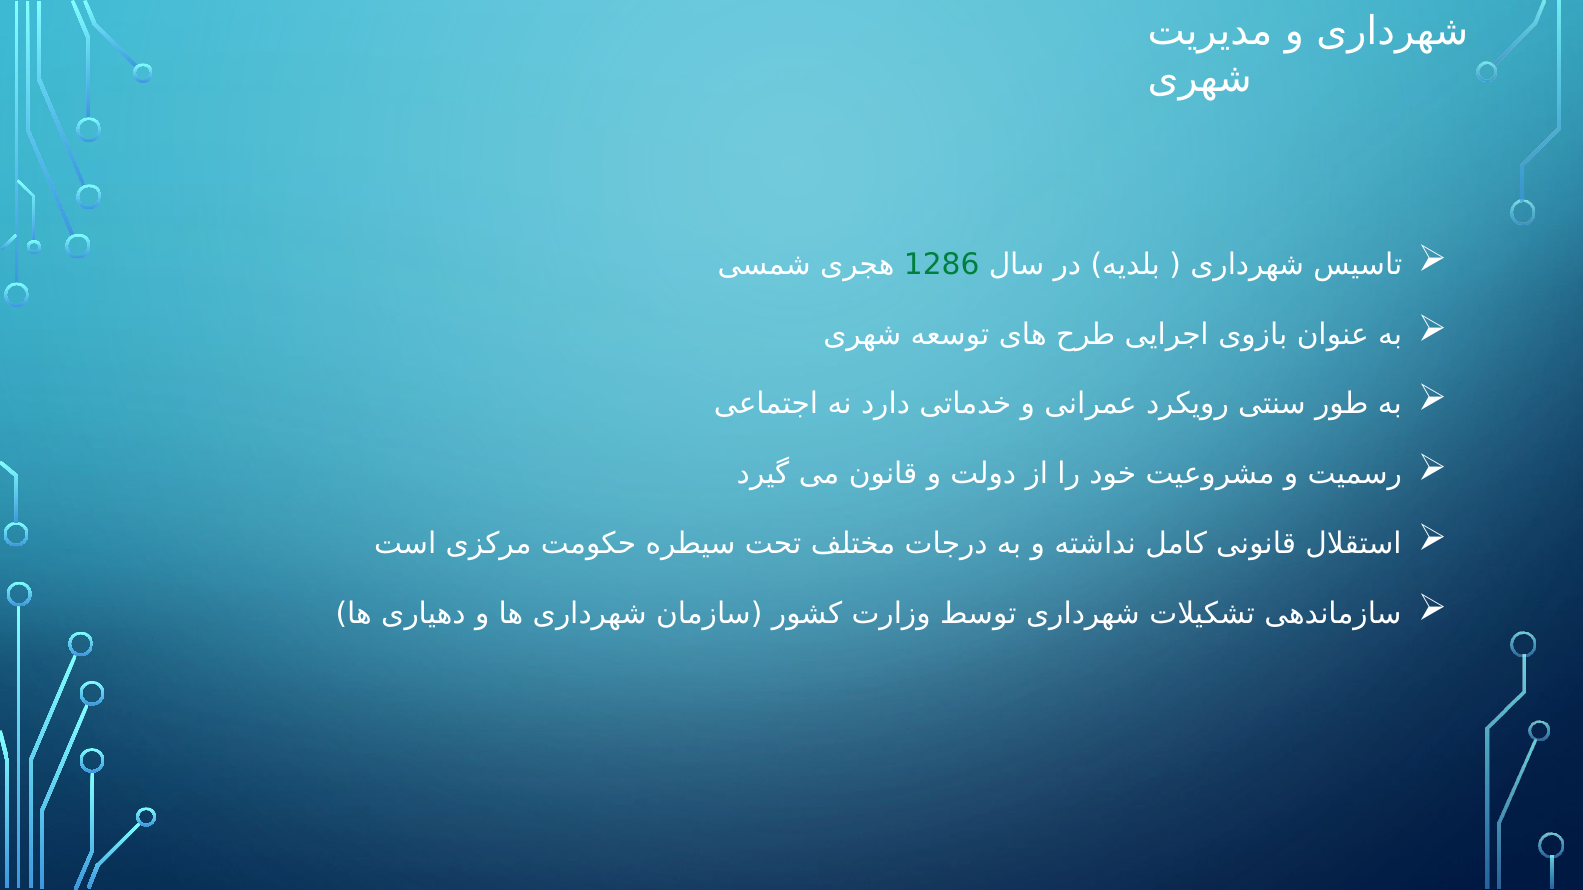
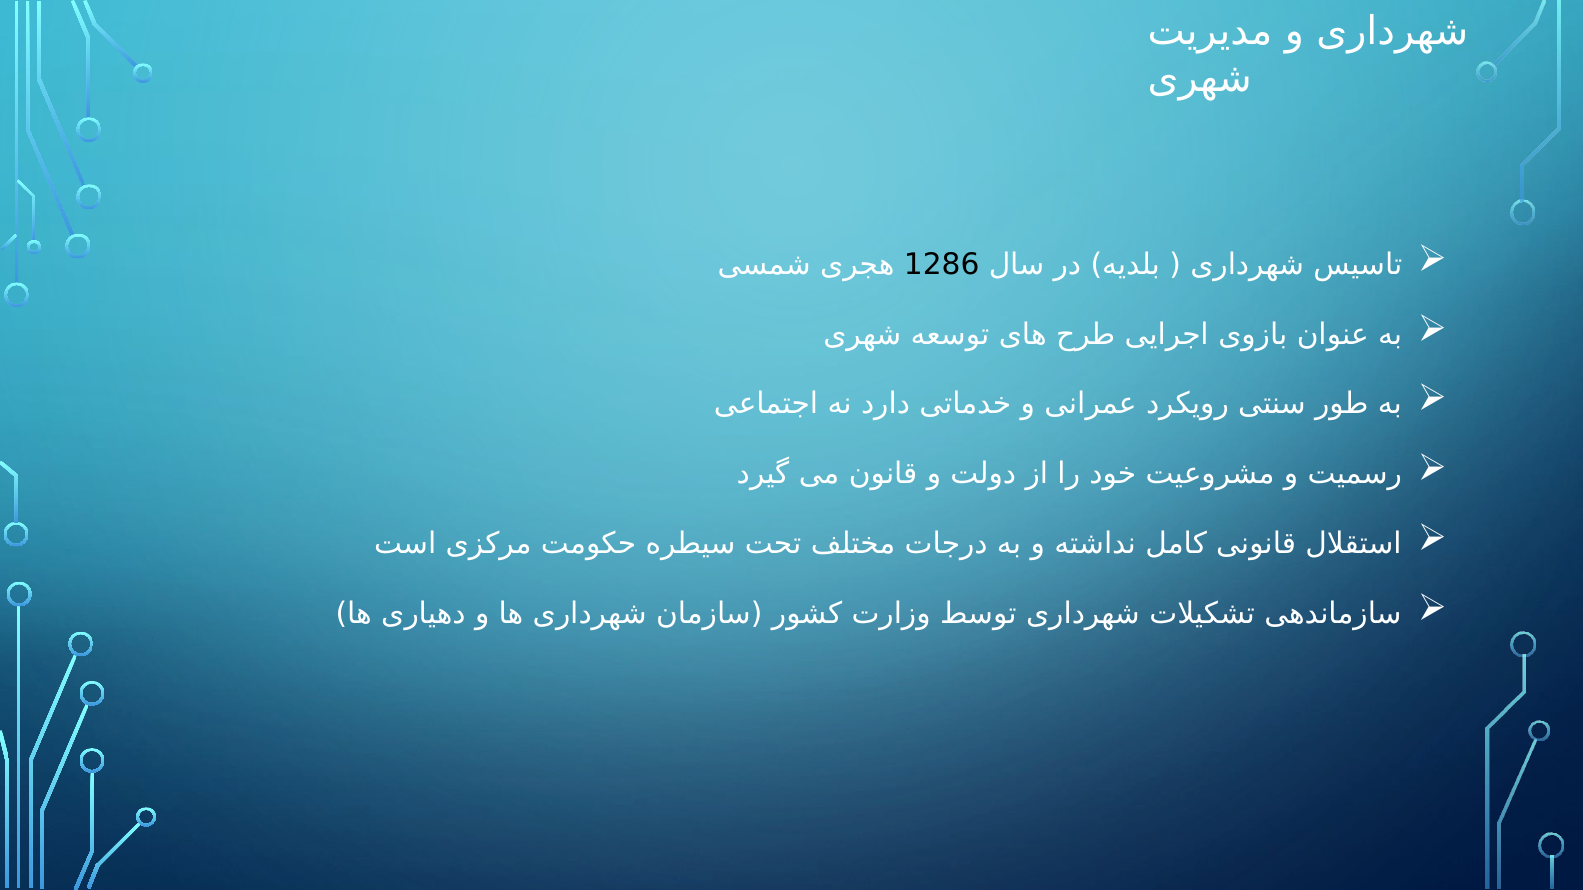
1286 colour: green -> black
